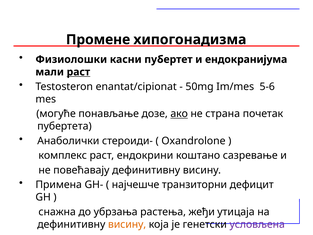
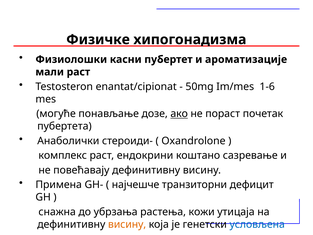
Промене: Промене -> Физичке
ендокранијума: ендокранијума -> ароматизације
раст at (78, 72) underline: present -> none
5-6: 5-6 -> 1-6
страна: страна -> пораст
жеђи: жеђи -> кожи
условљена colour: purple -> blue
